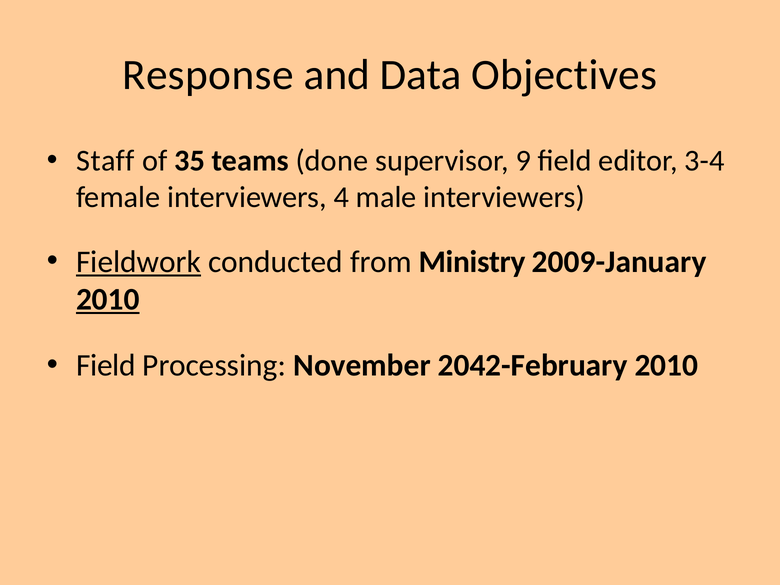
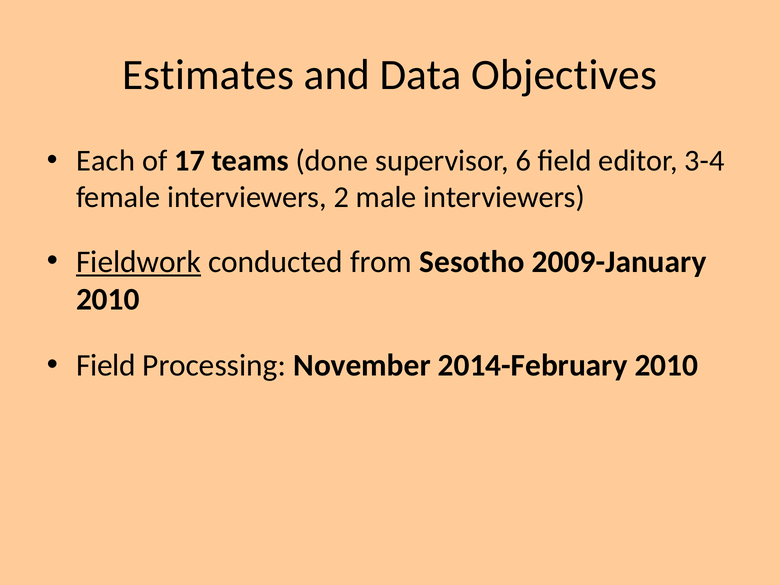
Response: Response -> Estimates
Staff: Staff -> Each
35: 35 -> 17
9: 9 -> 6
4: 4 -> 2
Ministry: Ministry -> Sesotho
2010 at (108, 300) underline: present -> none
2042-February: 2042-February -> 2014-February
